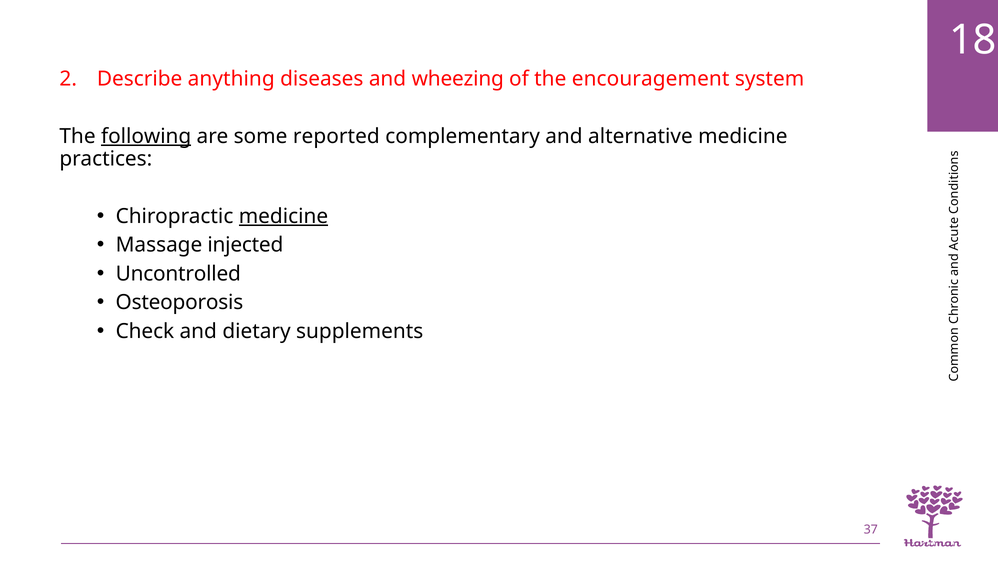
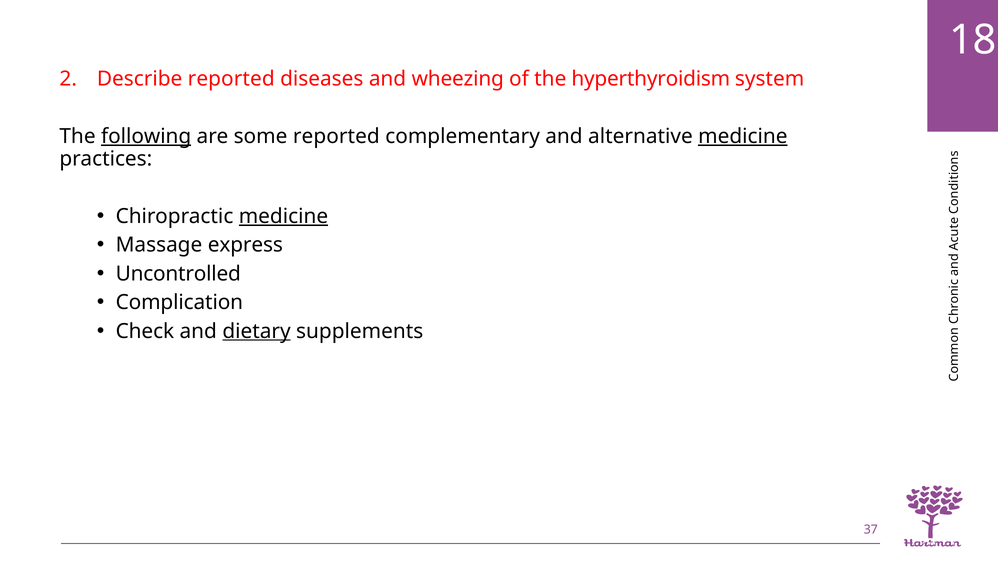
Describe anything: anything -> reported
encouragement: encouragement -> hyperthyroidism
medicine at (743, 136) underline: none -> present
injected: injected -> express
Osteoporosis: Osteoporosis -> Complication
dietary underline: none -> present
